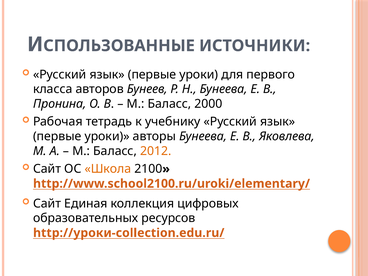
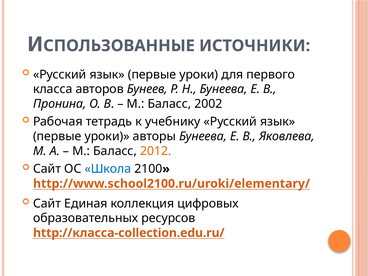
2000: 2000 -> 2002
Школа colour: orange -> blue
http://уроки-collection.edu.ru/: http://уроки-collection.edu.ru/ -> http://класса-collection.edu.ru/
